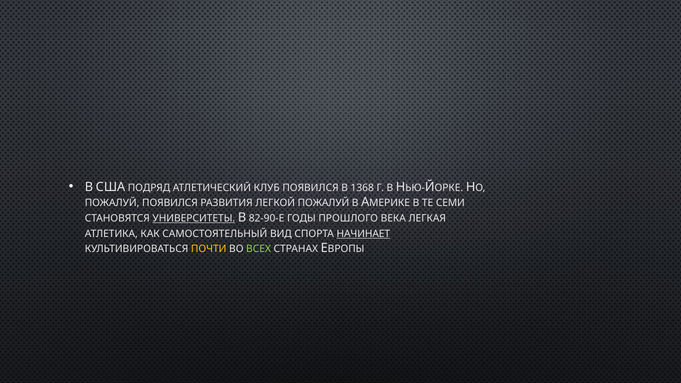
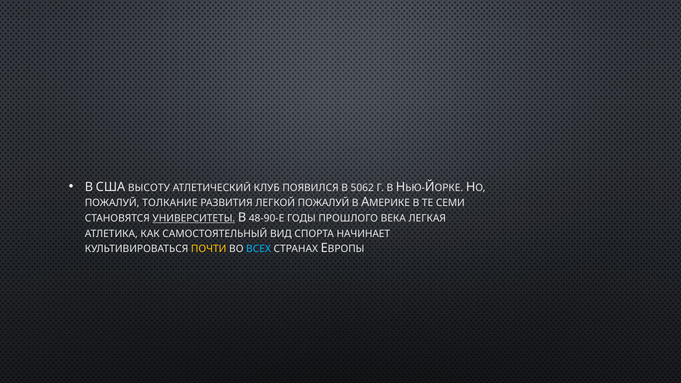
ПОДРЯД: ПОДРЯД -> ВЫСОТУ
1368: 1368 -> 5062
ПОЖАЛУЙ ПОЯВИЛСЯ: ПОЯВИЛСЯ -> ТОЛКАНИЕ
82-90-Е: 82-90-Е -> 48-90-Е
НАЧИНАЕТ underline: present -> none
ВСЕХ colour: light green -> light blue
